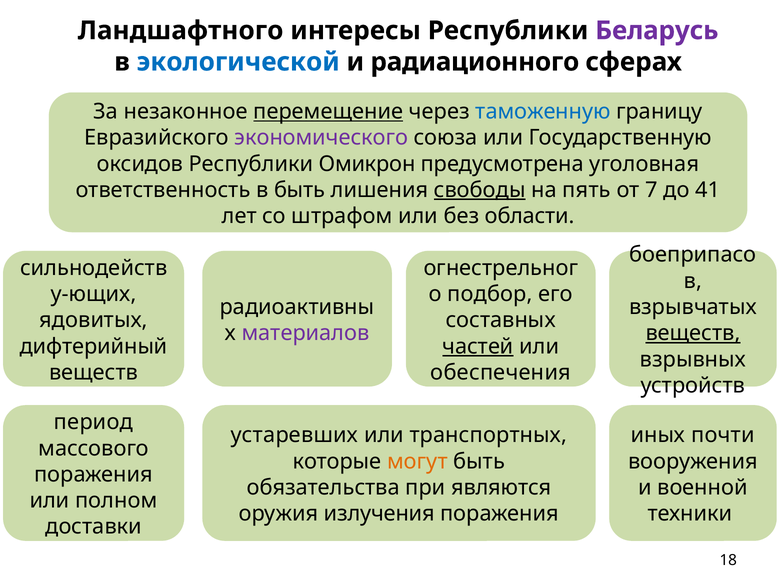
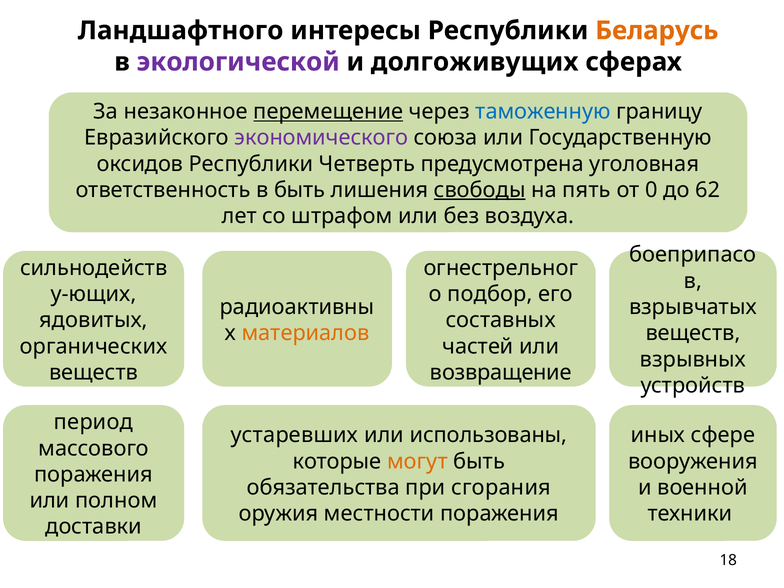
Беларусь colour: purple -> orange
экологической colour: blue -> purple
радиационного: радиационного -> долгоживущих
Омикрон: Омикрон -> Четверть
7: 7 -> 0
41: 41 -> 62
области: области -> воздуха
материалов colour: purple -> orange
веществ at (693, 333) underline: present -> none
дифтерийный: дифтерийный -> органических
частей underline: present -> none
обеспечения: обеспечения -> возвращение
транспортных: транспортных -> использованы
почти: почти -> сфере
являются: являются -> сгорания
излучения: излучения -> местности
